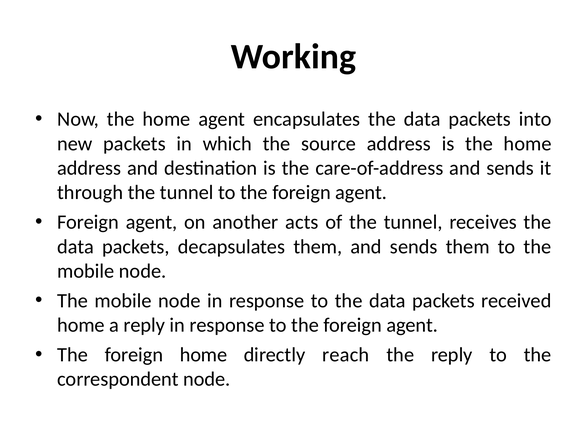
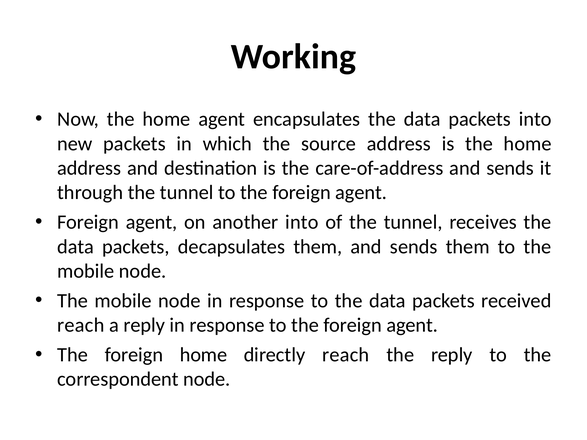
another acts: acts -> into
home at (81, 325): home -> reach
